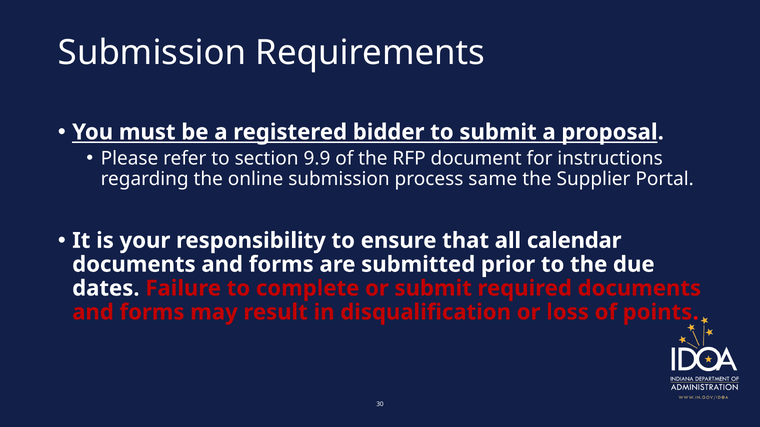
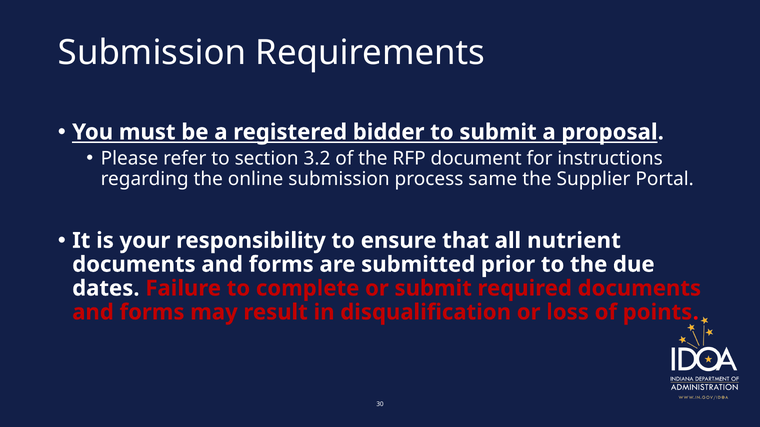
9.9: 9.9 -> 3.2
calendar: calendar -> nutrient
